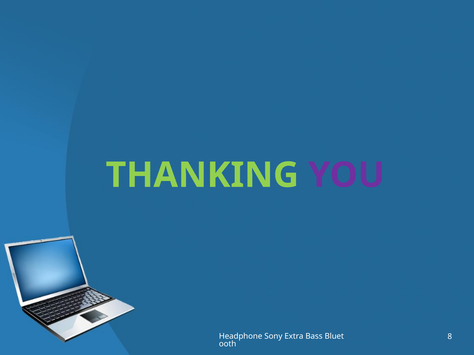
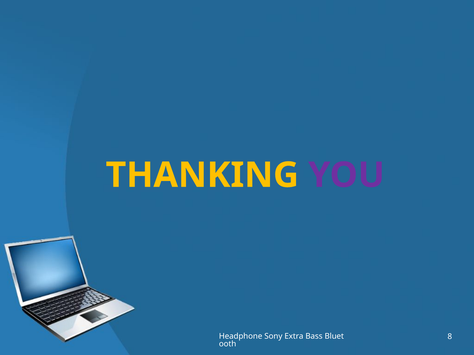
THANKING colour: light green -> yellow
